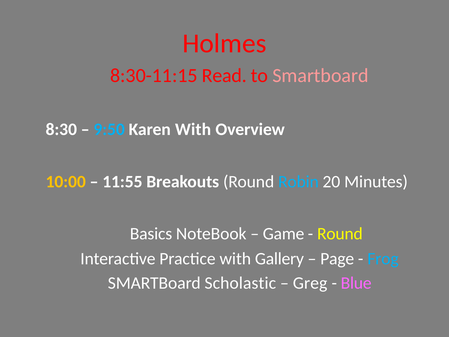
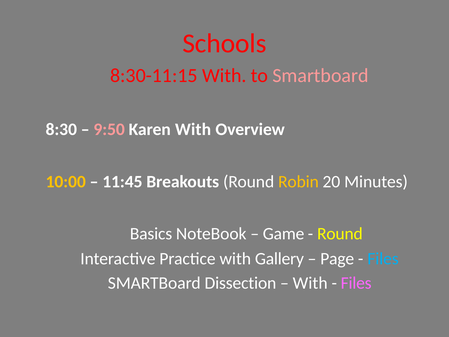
Holmes: Holmes -> Schools
8:30-11:15 Read: Read -> With
9:50 colour: light blue -> pink
11:55: 11:55 -> 11:45
Robin colour: light blue -> yellow
Frog at (383, 259): Frog -> Files
Scholastic: Scholastic -> Dissection
Greg at (310, 283): Greg -> With
Blue at (356, 283): Blue -> Files
